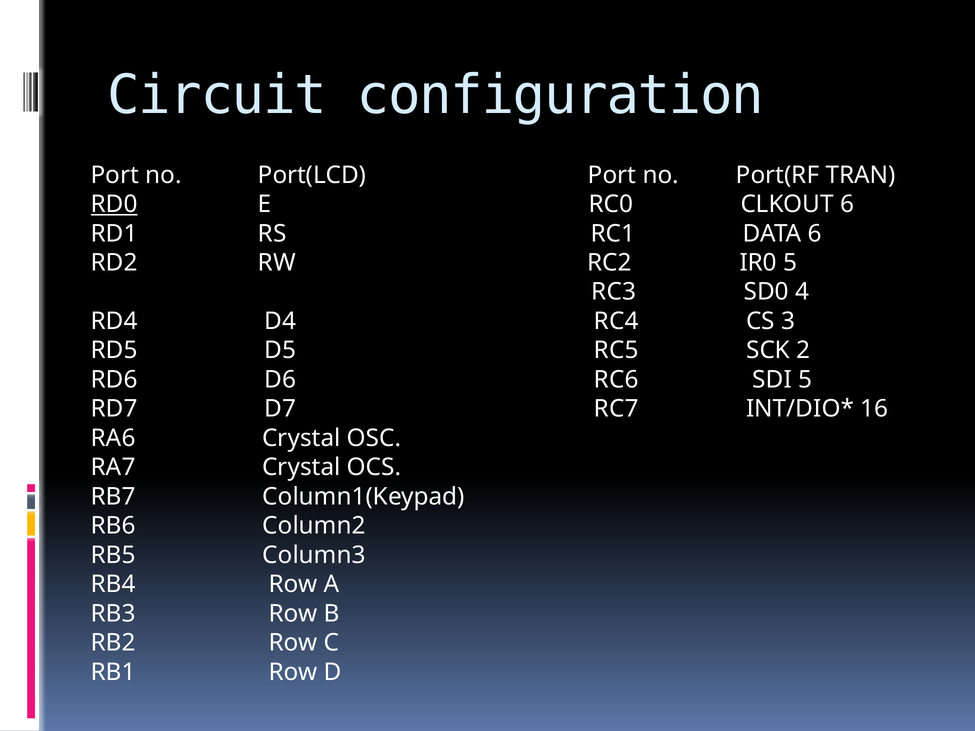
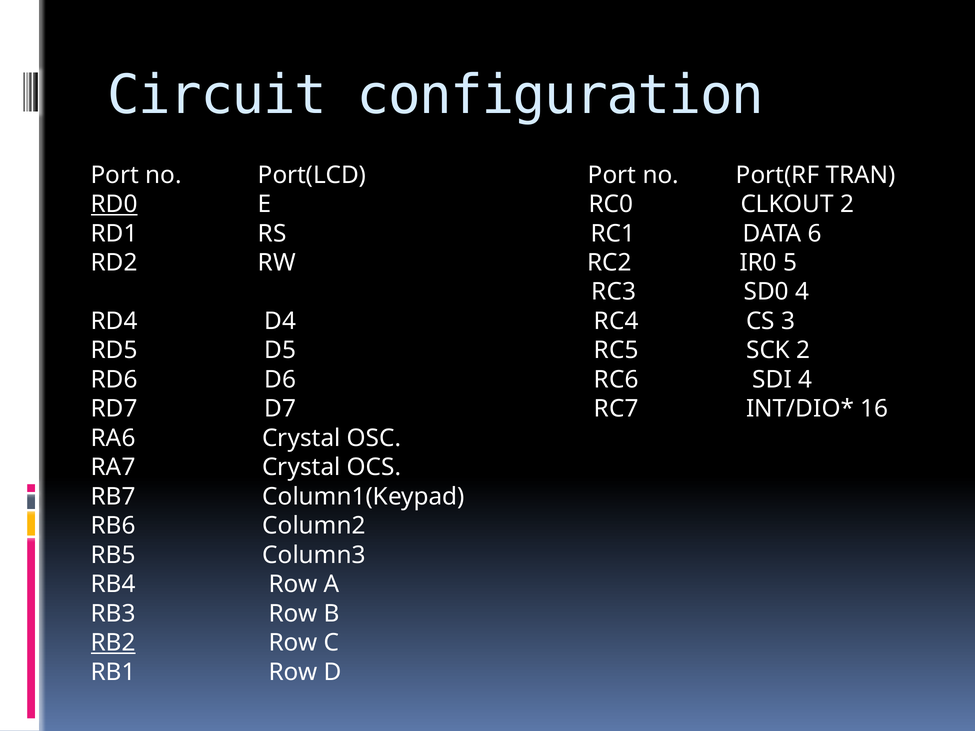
CLKOUT 6: 6 -> 2
SDI 5: 5 -> 4
RB2 underline: none -> present
